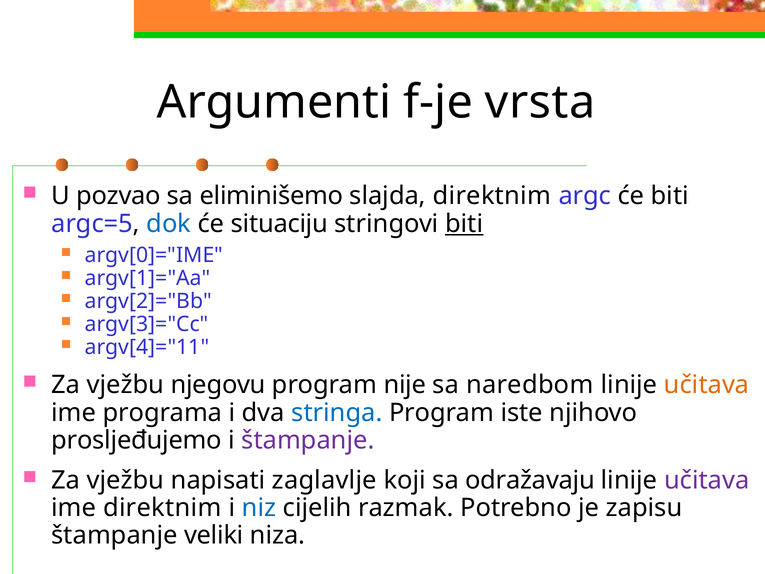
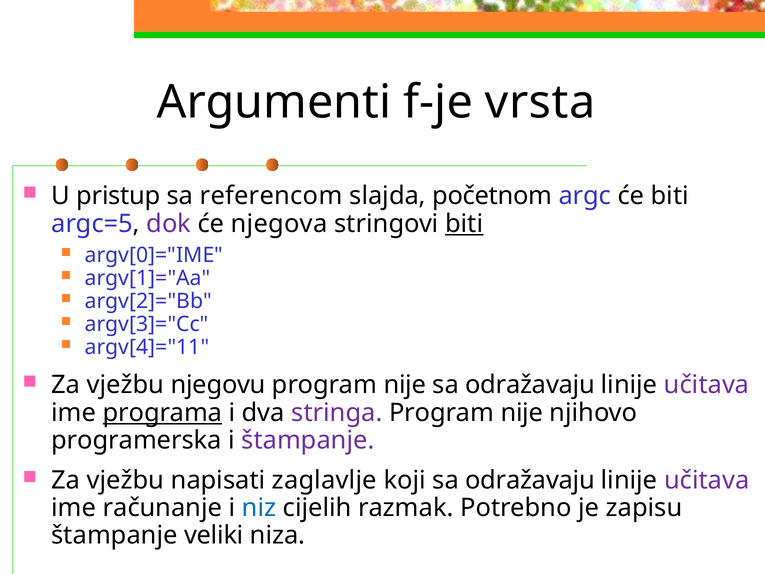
pozvao: pozvao -> pristup
eliminišemo: eliminišemo -> referencom
slajda direktnim: direktnim -> početnom
dok colour: blue -> purple
situaciju: situaciju -> njegova
naredbom at (530, 385): naredbom -> odražavaju
učitava at (707, 385) colour: orange -> purple
programa underline: none -> present
stringa colour: blue -> purple
iste at (522, 412): iste -> nije
prosljeđujemo: prosljeđujemo -> programerska
ime direktnim: direktnim -> računanje
